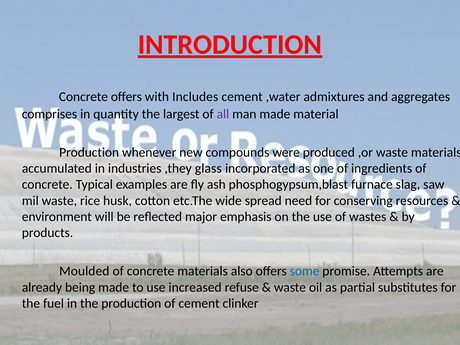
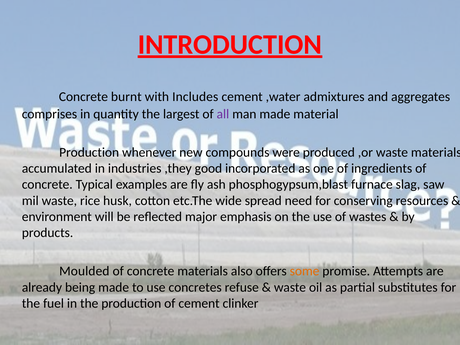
Concrete offers: offers -> burnt
glass: glass -> good
some colour: blue -> orange
increased: increased -> concretes
